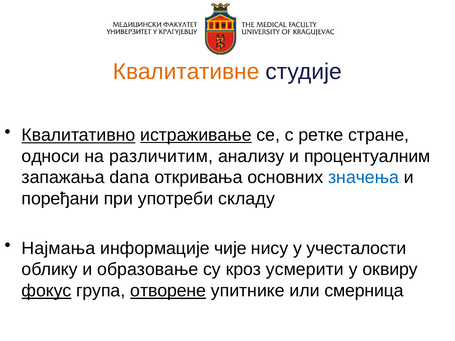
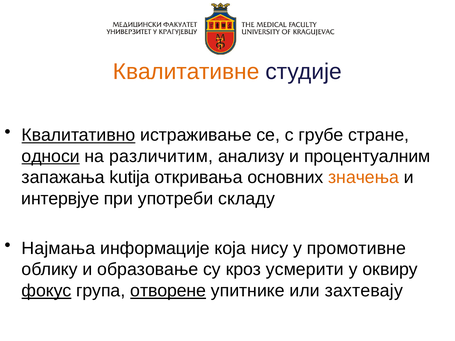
истраживање underline: present -> none
ретке: ретке -> грубе
односи underline: none -> present
dana: dana -> kutija
значења colour: blue -> orange
поређани: поређани -> интервјуе
чије: чије -> која
учесталости: учесталости -> промотивне
смерница: смерница -> захтевају
